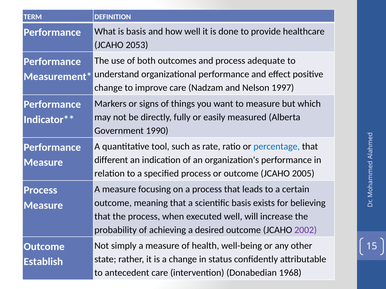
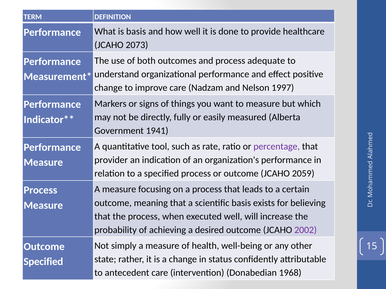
2053: 2053 -> 2073
1990: 1990 -> 1941
percentage colour: blue -> purple
different: different -> provider
2005: 2005 -> 2059
Establish at (43, 262): Establish -> Specified
